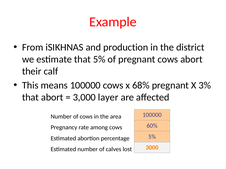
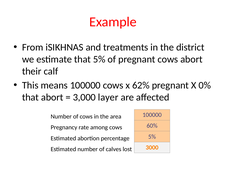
production: production -> treatments
68%: 68% -> 62%
3%: 3% -> 0%
